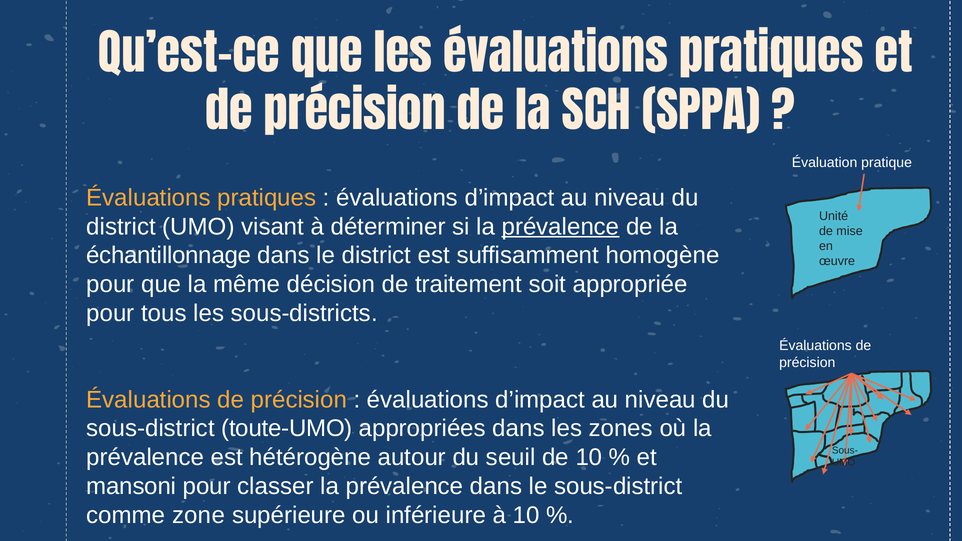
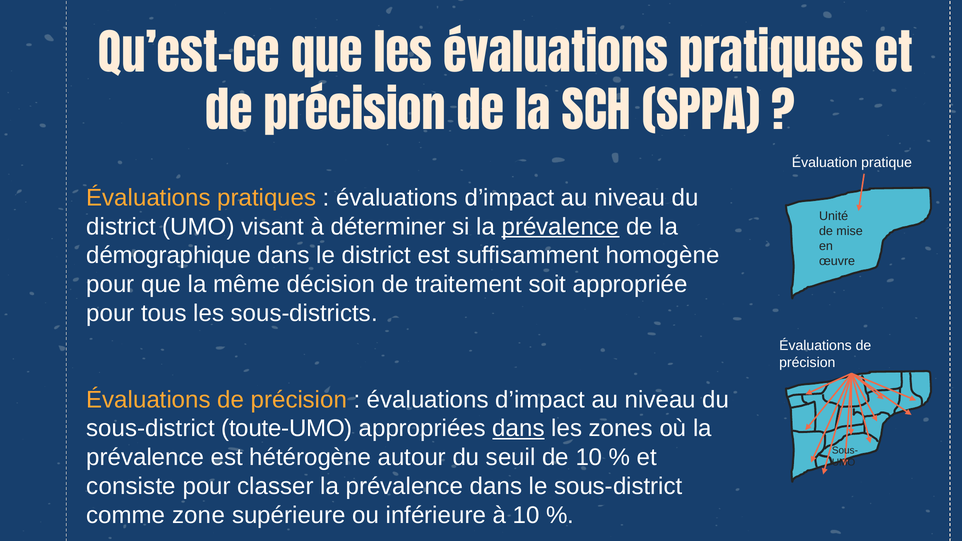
échantillonnage: échantillonnage -> démographique
dans at (519, 429) underline: none -> present
mansoni: mansoni -> consiste
